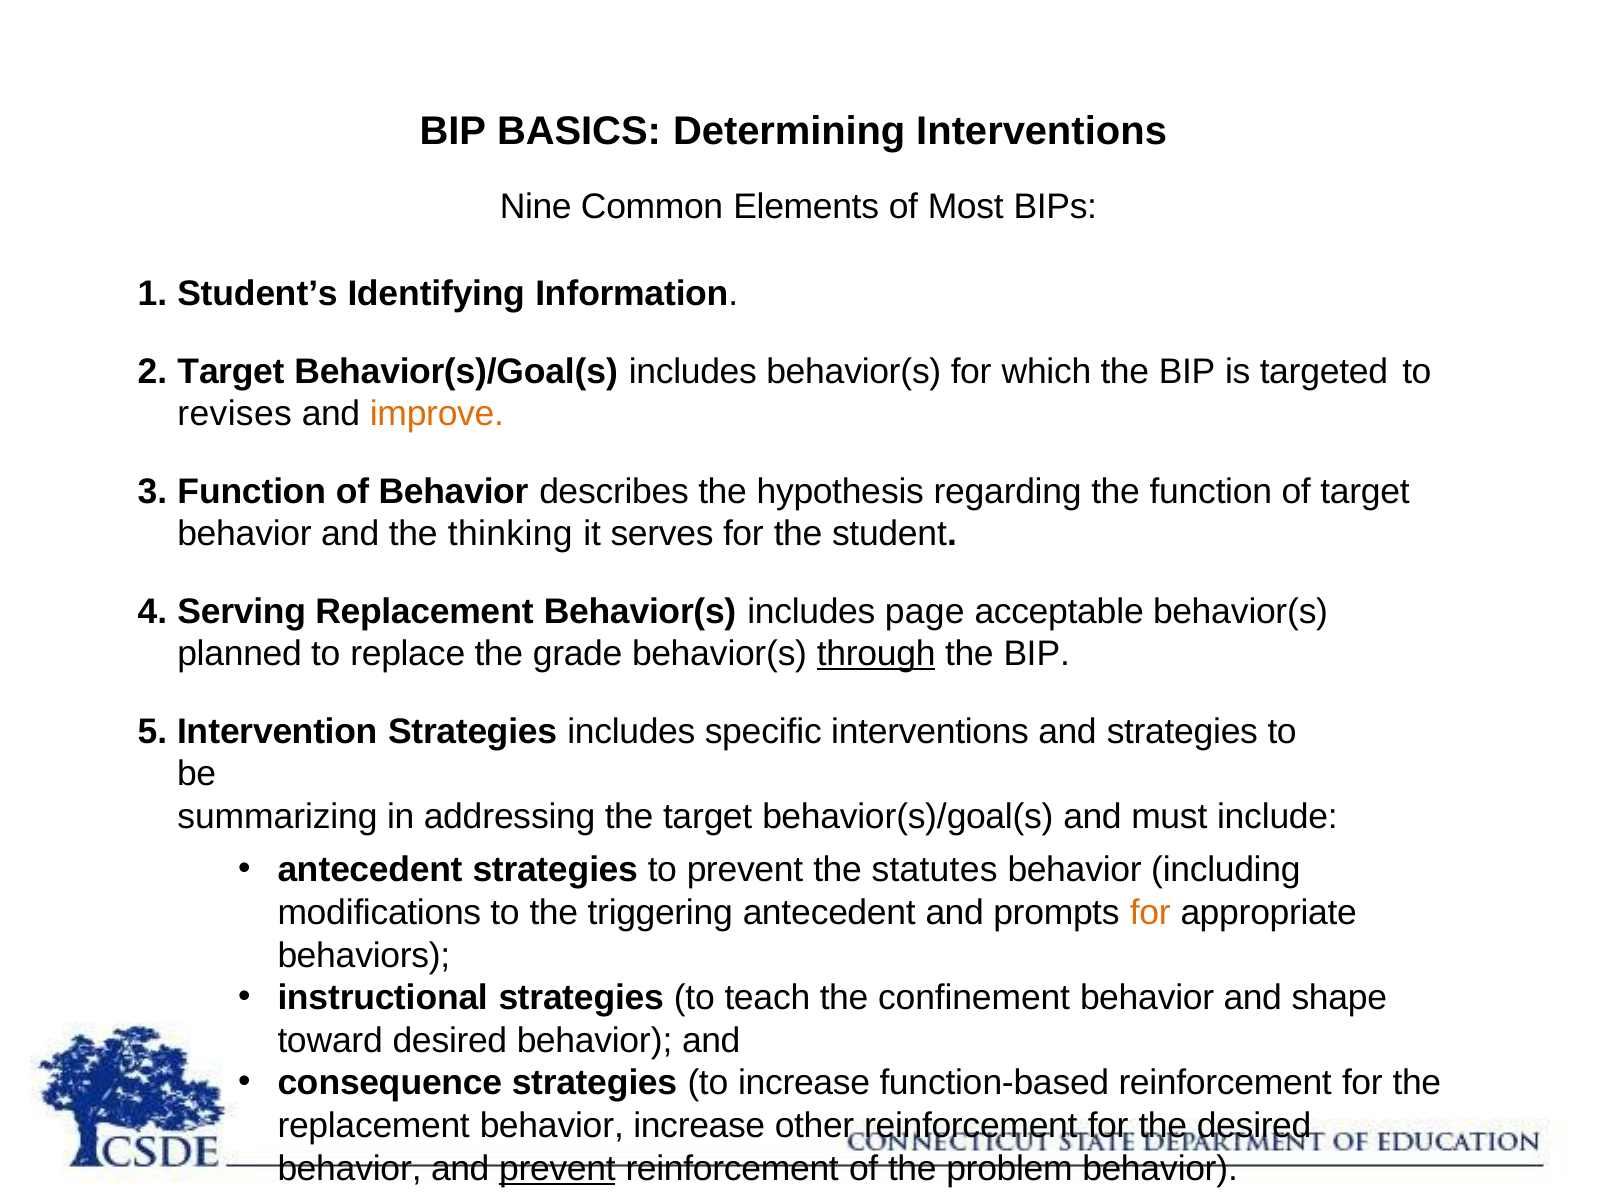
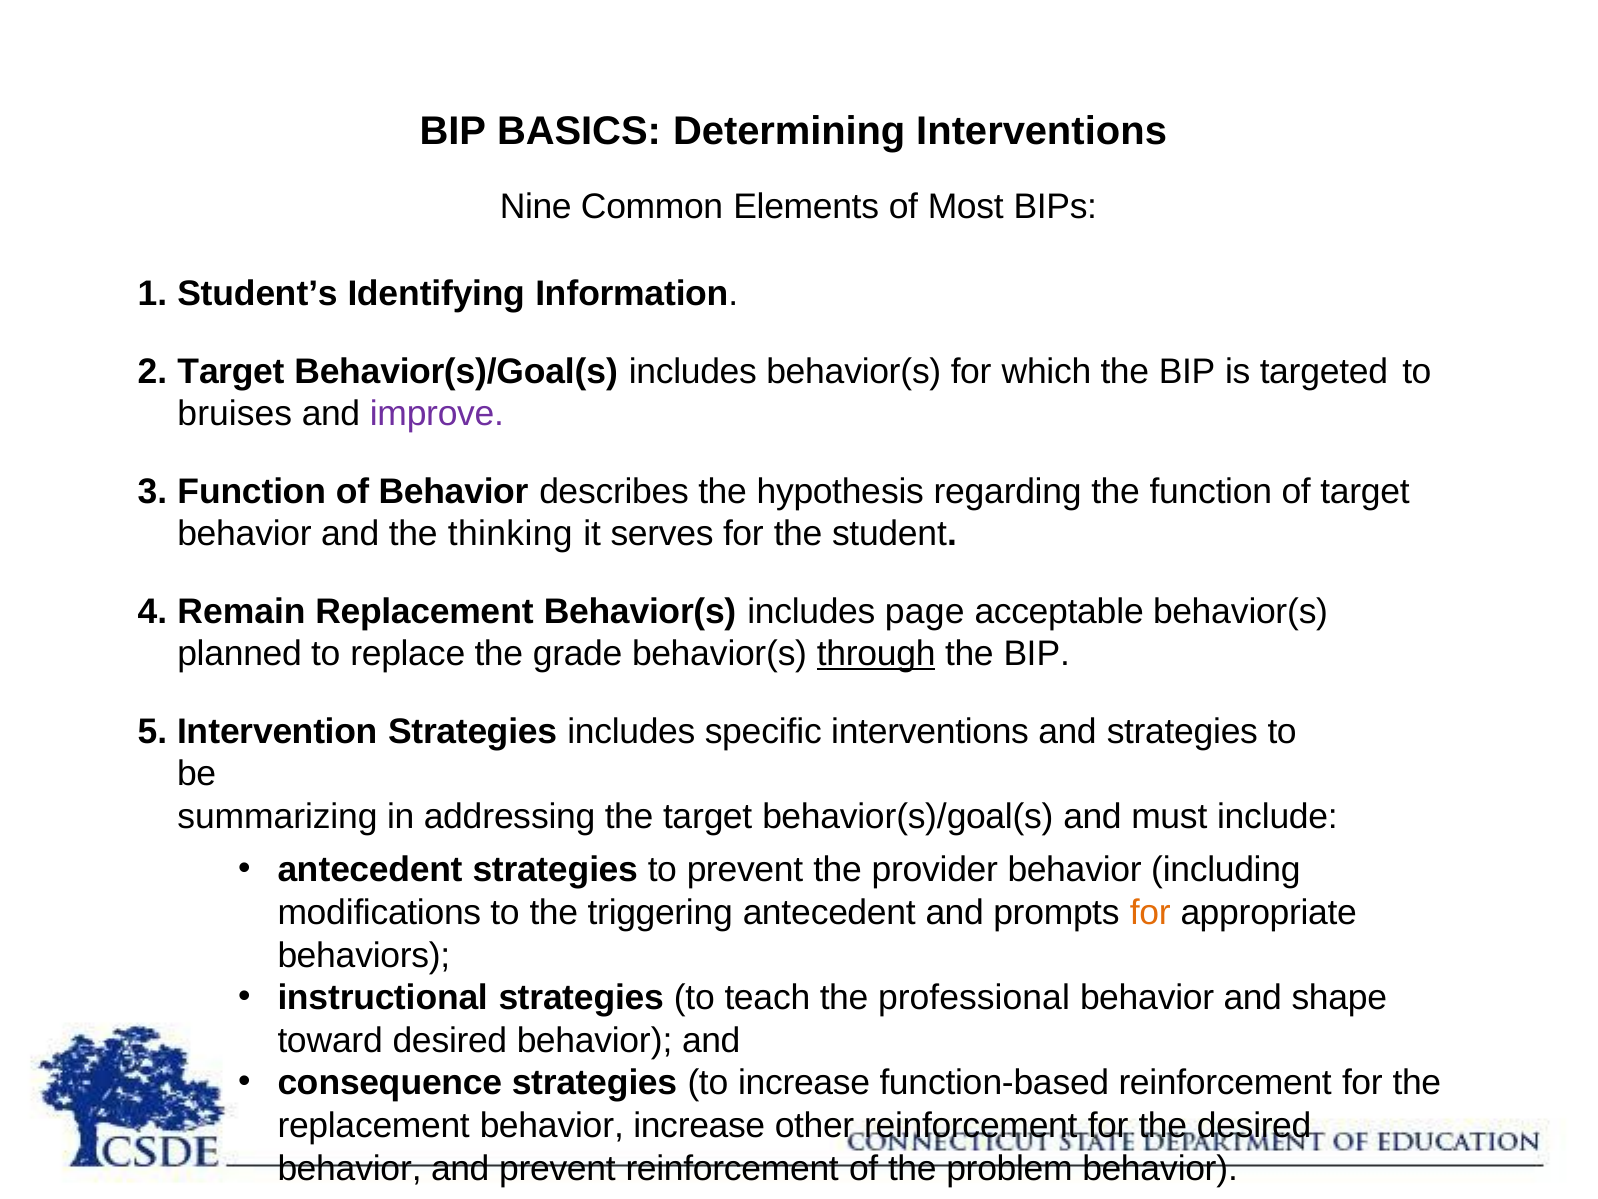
revises: revises -> bruises
improve colour: orange -> purple
Serving: Serving -> Remain
statutes: statutes -> provider
confinement: confinement -> professional
prevent at (557, 1168) underline: present -> none
